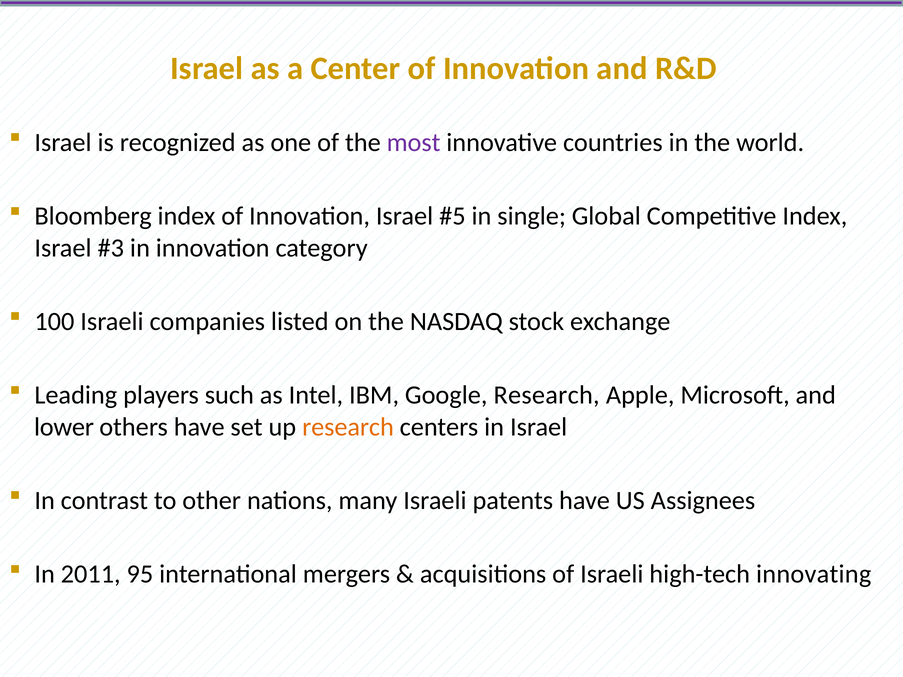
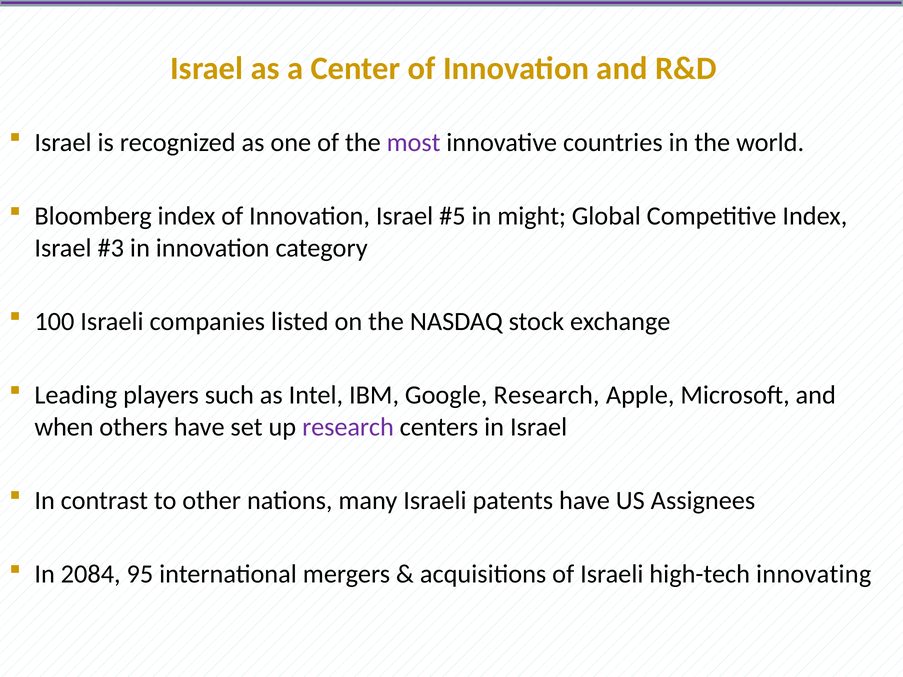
single: single -> might
lower: lower -> when
research at (348, 427) colour: orange -> purple
2011: 2011 -> 2084
